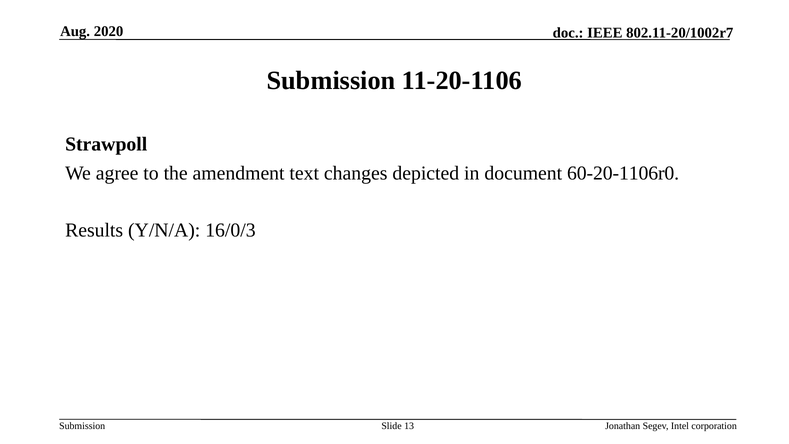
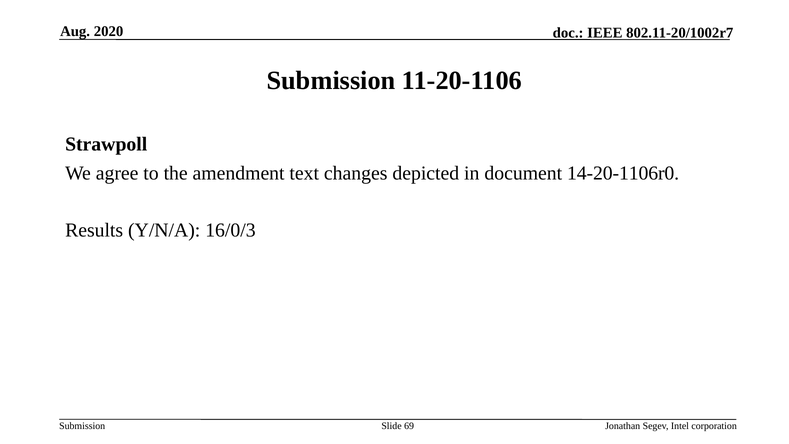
60-20-1106r0: 60-20-1106r0 -> 14-20-1106r0
13: 13 -> 69
